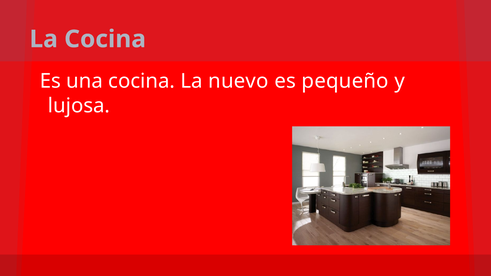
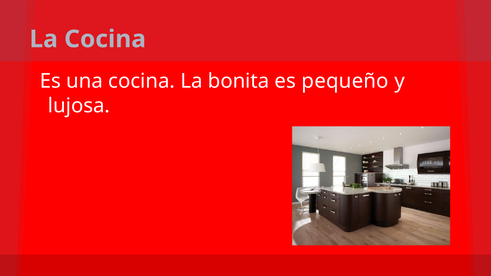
nuevo: nuevo -> bonita
